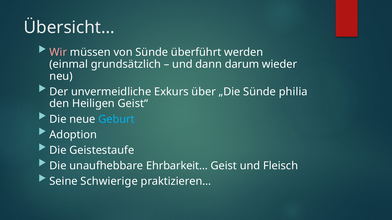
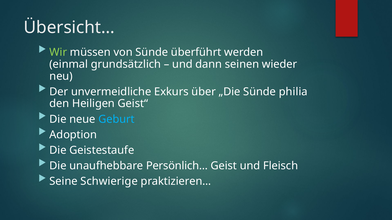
Wir colour: pink -> light green
darum: darum -> seinen
Ehrbarkeit…: Ehrbarkeit… -> Persönlich…
